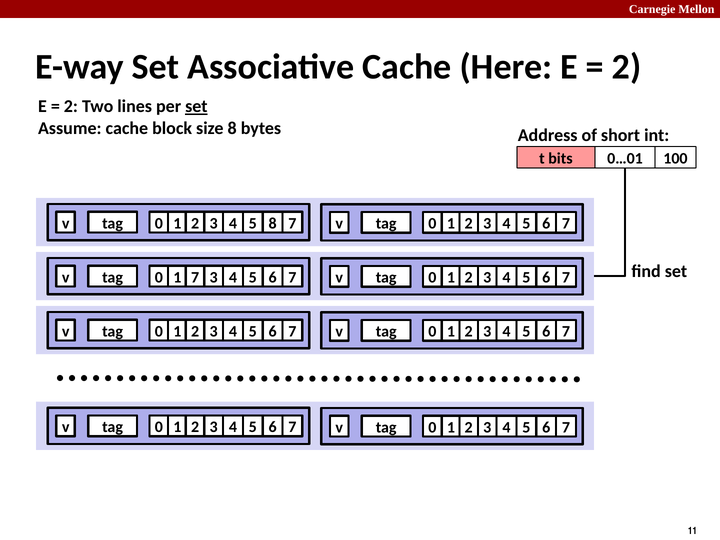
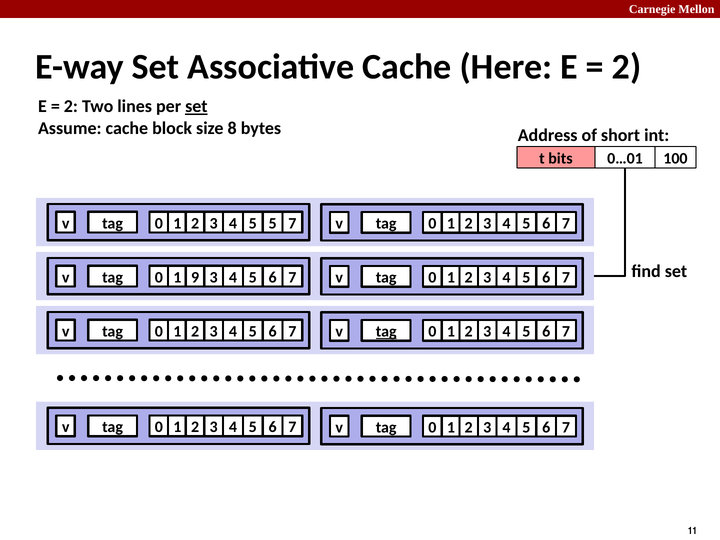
3 8: 8 -> 5
1 7: 7 -> 9
tag at (386, 332) underline: none -> present
